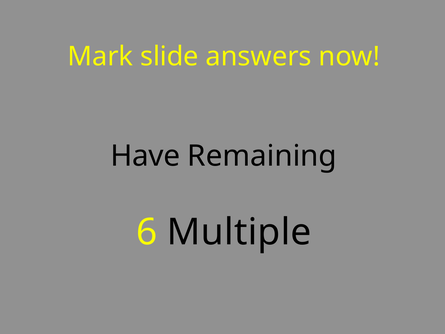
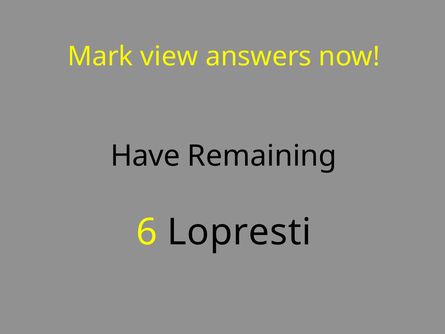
slide: slide -> view
Multiple: Multiple -> Lopresti
